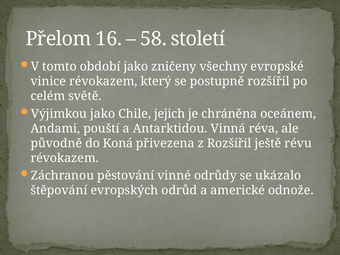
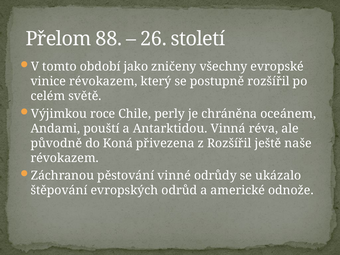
16: 16 -> 88
58: 58 -> 26
Výjimkou jako: jako -> roce
jejich: jejich -> perly
révu: révu -> naše
